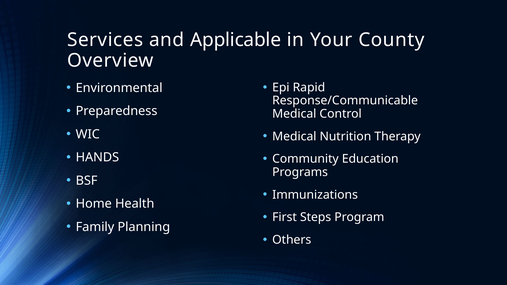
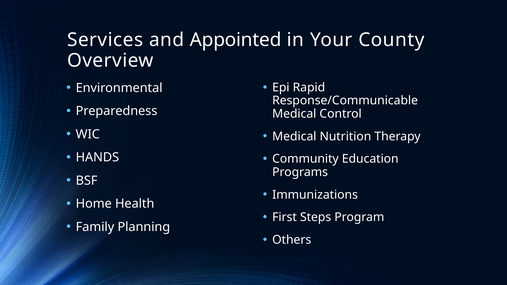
Applicable: Applicable -> Appointed
